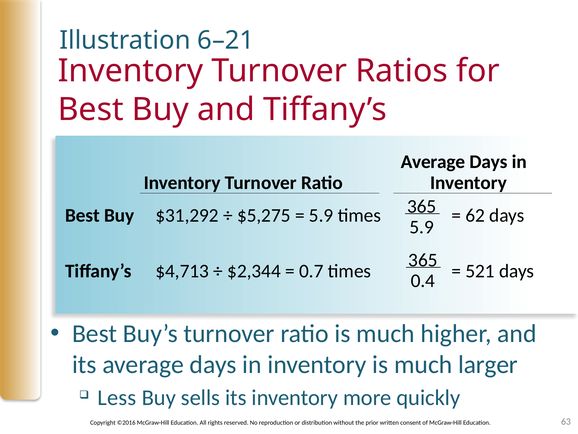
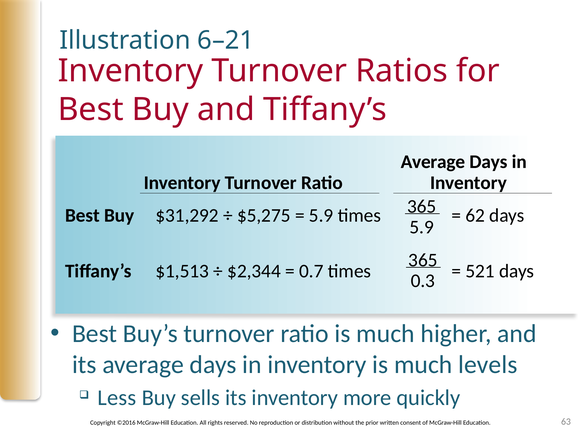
$4,713: $4,713 -> $1,513
0.4: 0.4 -> 0.3
larger: larger -> levels
